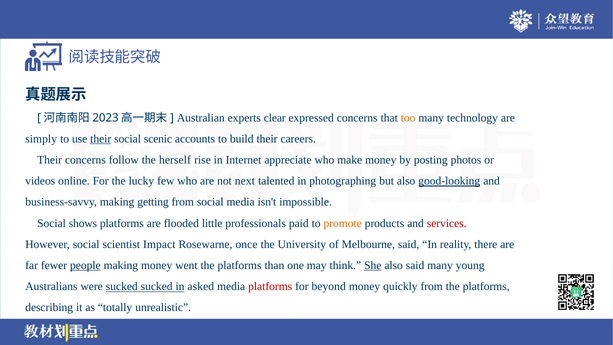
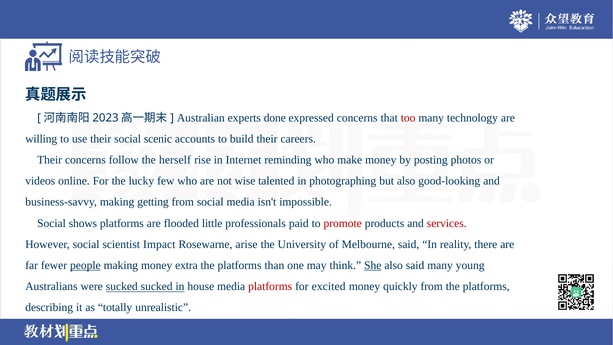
clear: clear -> done
too colour: orange -> red
simply: simply -> willing
their at (101, 139) underline: present -> none
appreciate: appreciate -> reminding
next: next -> wise
good-looking underline: present -> none
promote colour: orange -> red
once: once -> arise
went: went -> extra
asked: asked -> house
beyond: beyond -> excited
